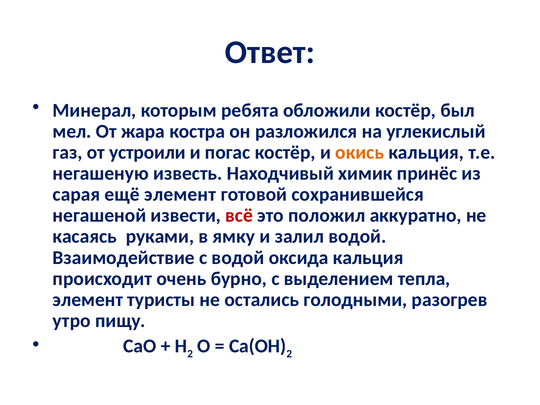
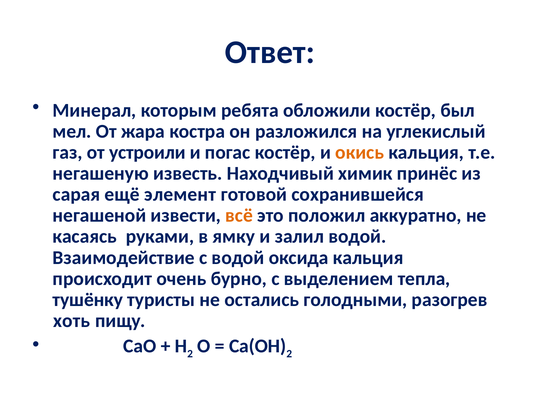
всё colour: red -> orange
элемент at (88, 300): элемент -> тушёнку
утро: утро -> хоть
